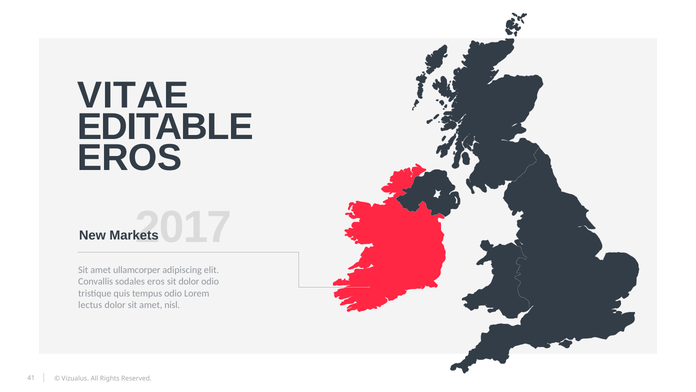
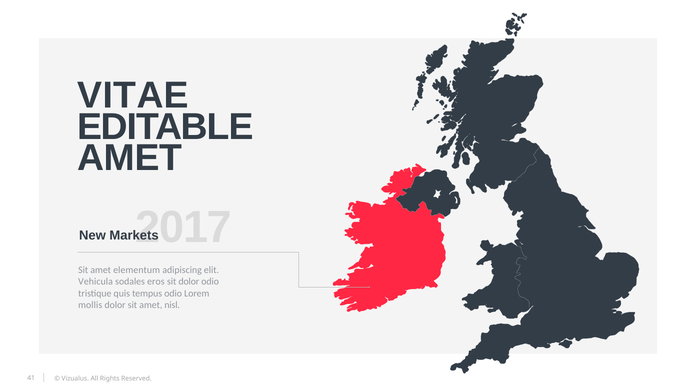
EROS at (129, 158): EROS -> AMET
ullamcorper: ullamcorper -> elementum
Convallis: Convallis -> Vehicula
lectus: lectus -> mollis
